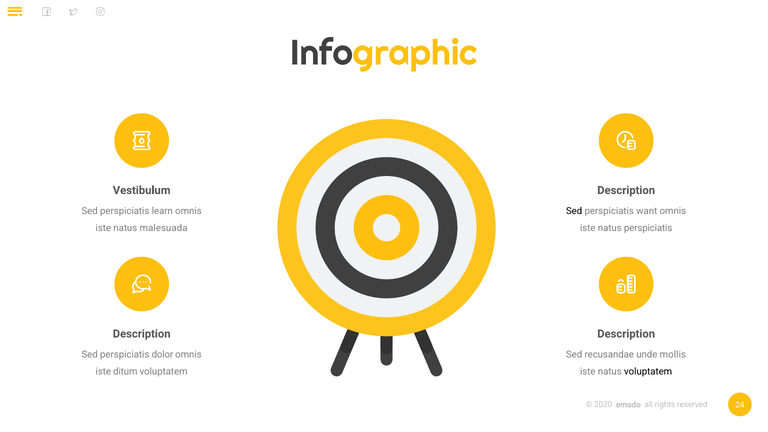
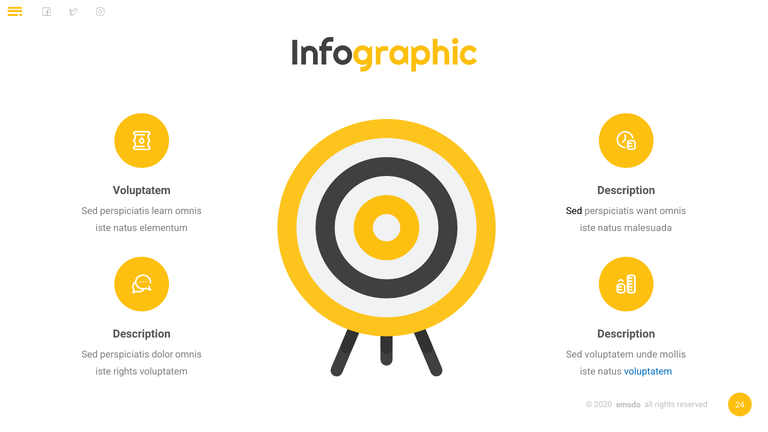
Vestibulum at (142, 190): Vestibulum -> Voluptatem
malesuada: malesuada -> elementum
natus perspiciatis: perspiciatis -> malesuada
Sed recusandae: recusandae -> voluptatem
iste ditum: ditum -> rights
voluptatem at (648, 372) colour: black -> blue
